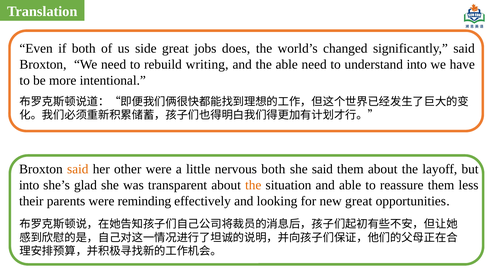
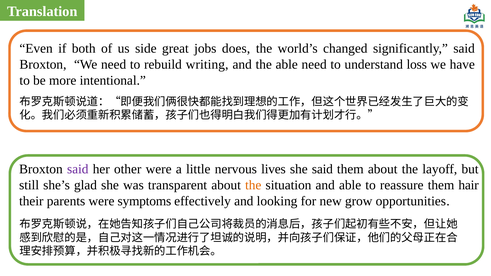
understand into: into -> loss
said at (78, 169) colour: orange -> purple
nervous both: both -> lives
into at (29, 185): into -> still
less: less -> hair
reminding: reminding -> symptoms
new great: great -> grow
